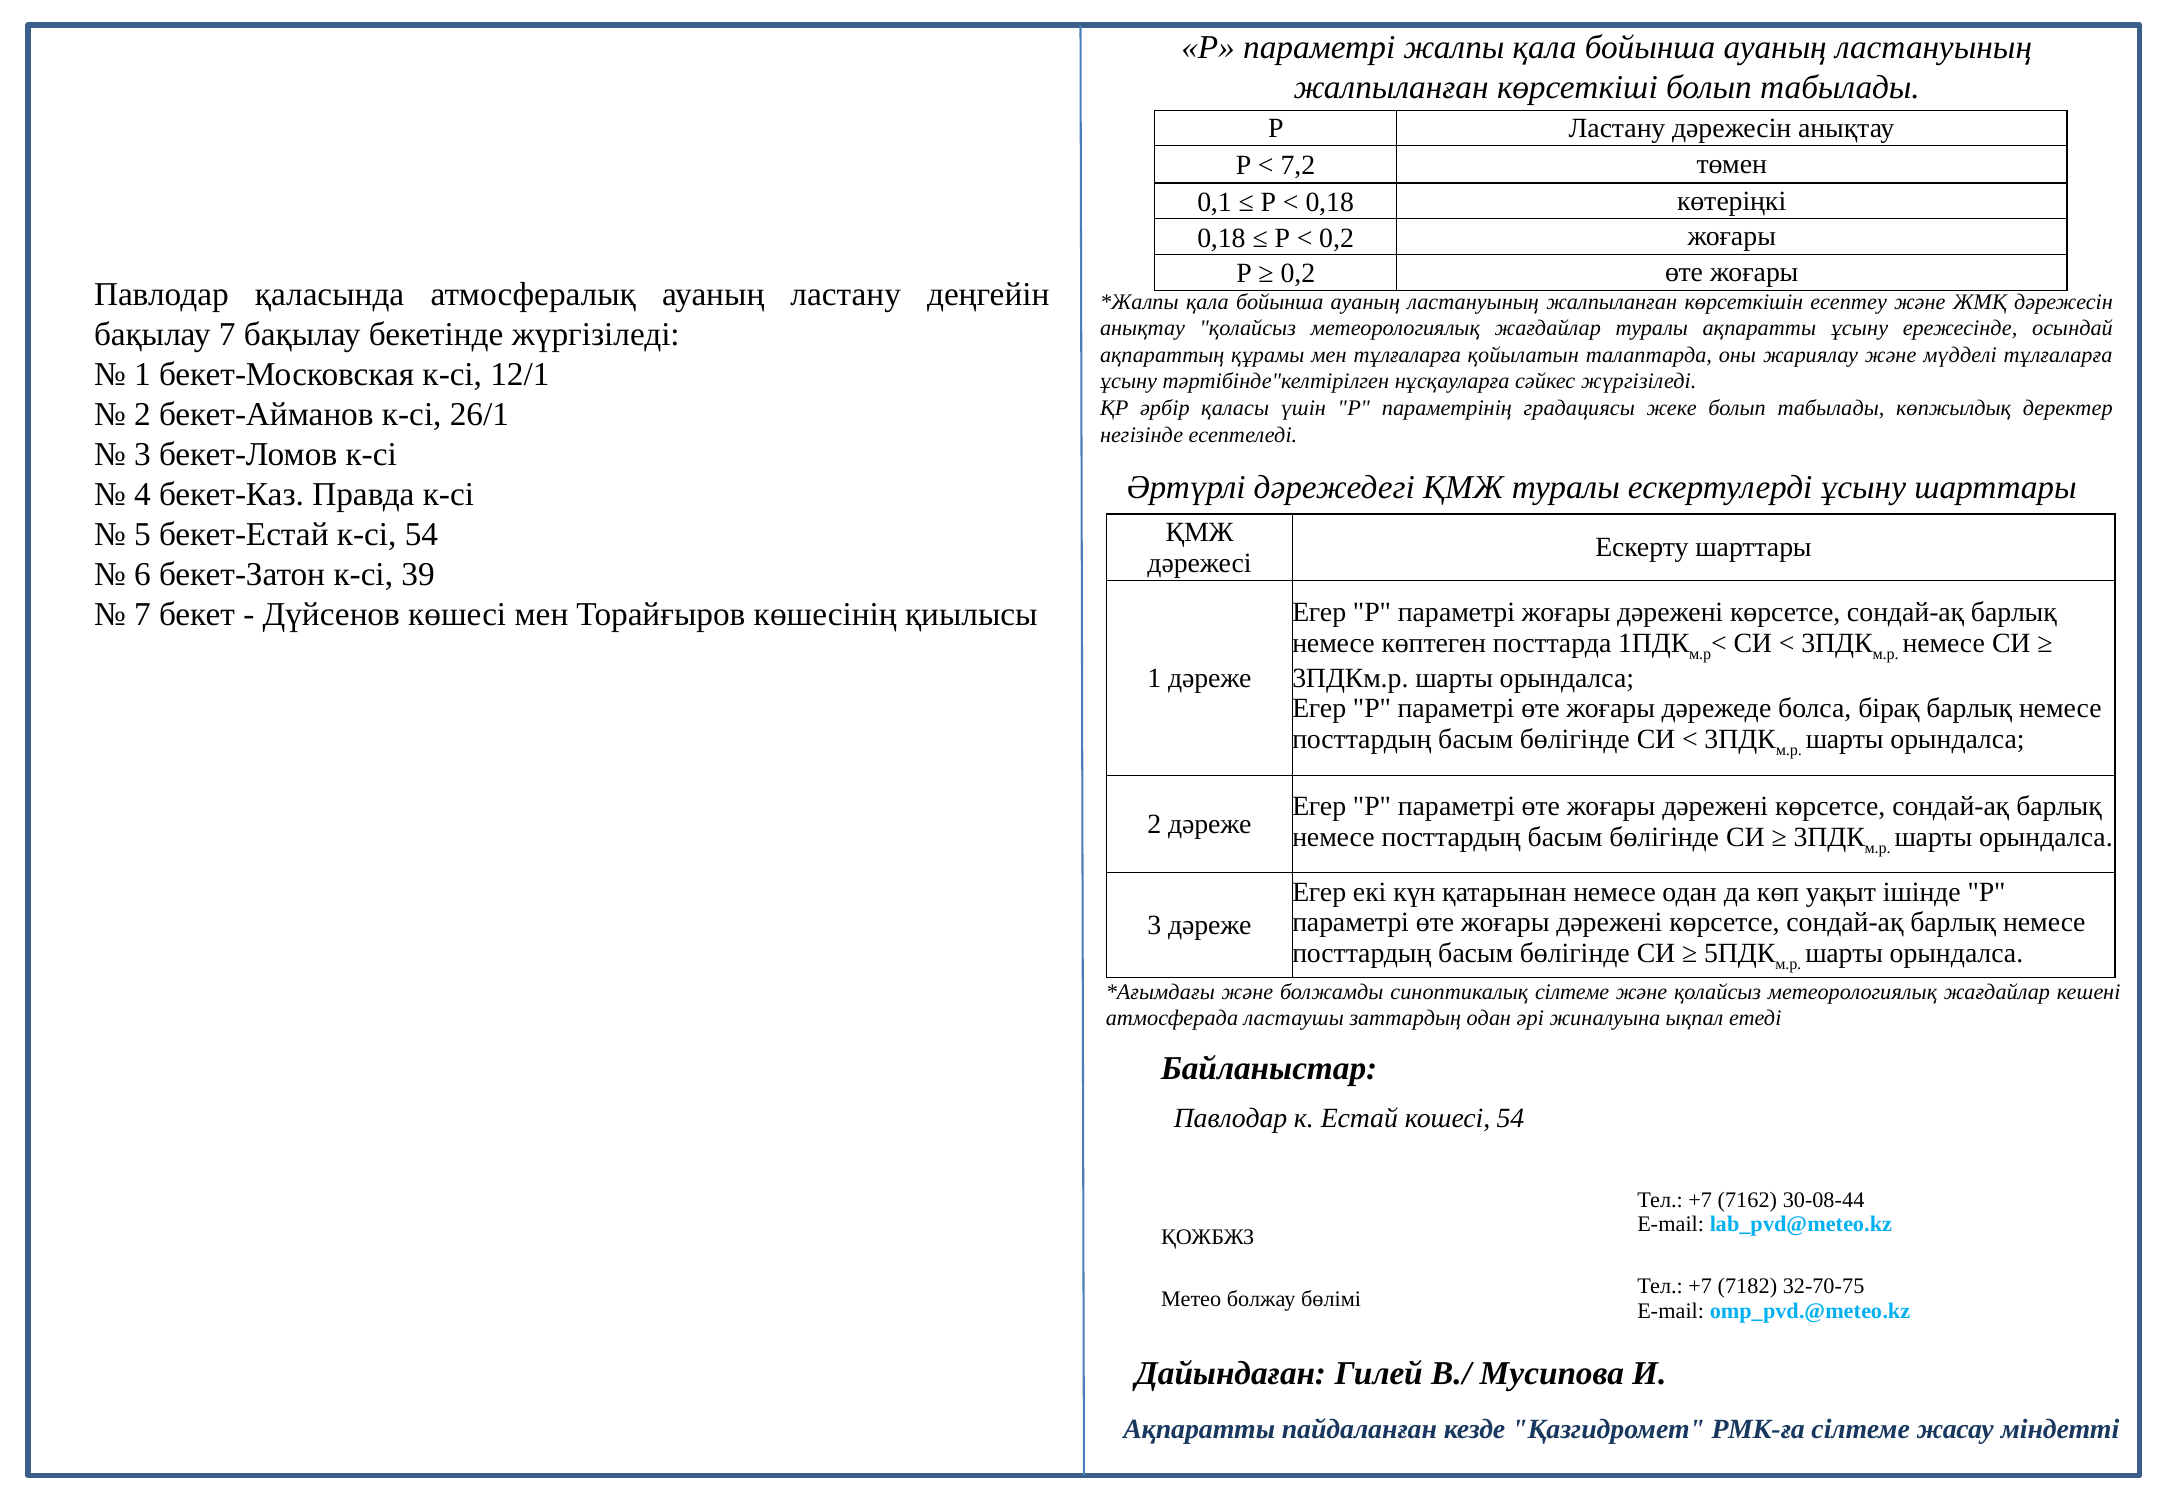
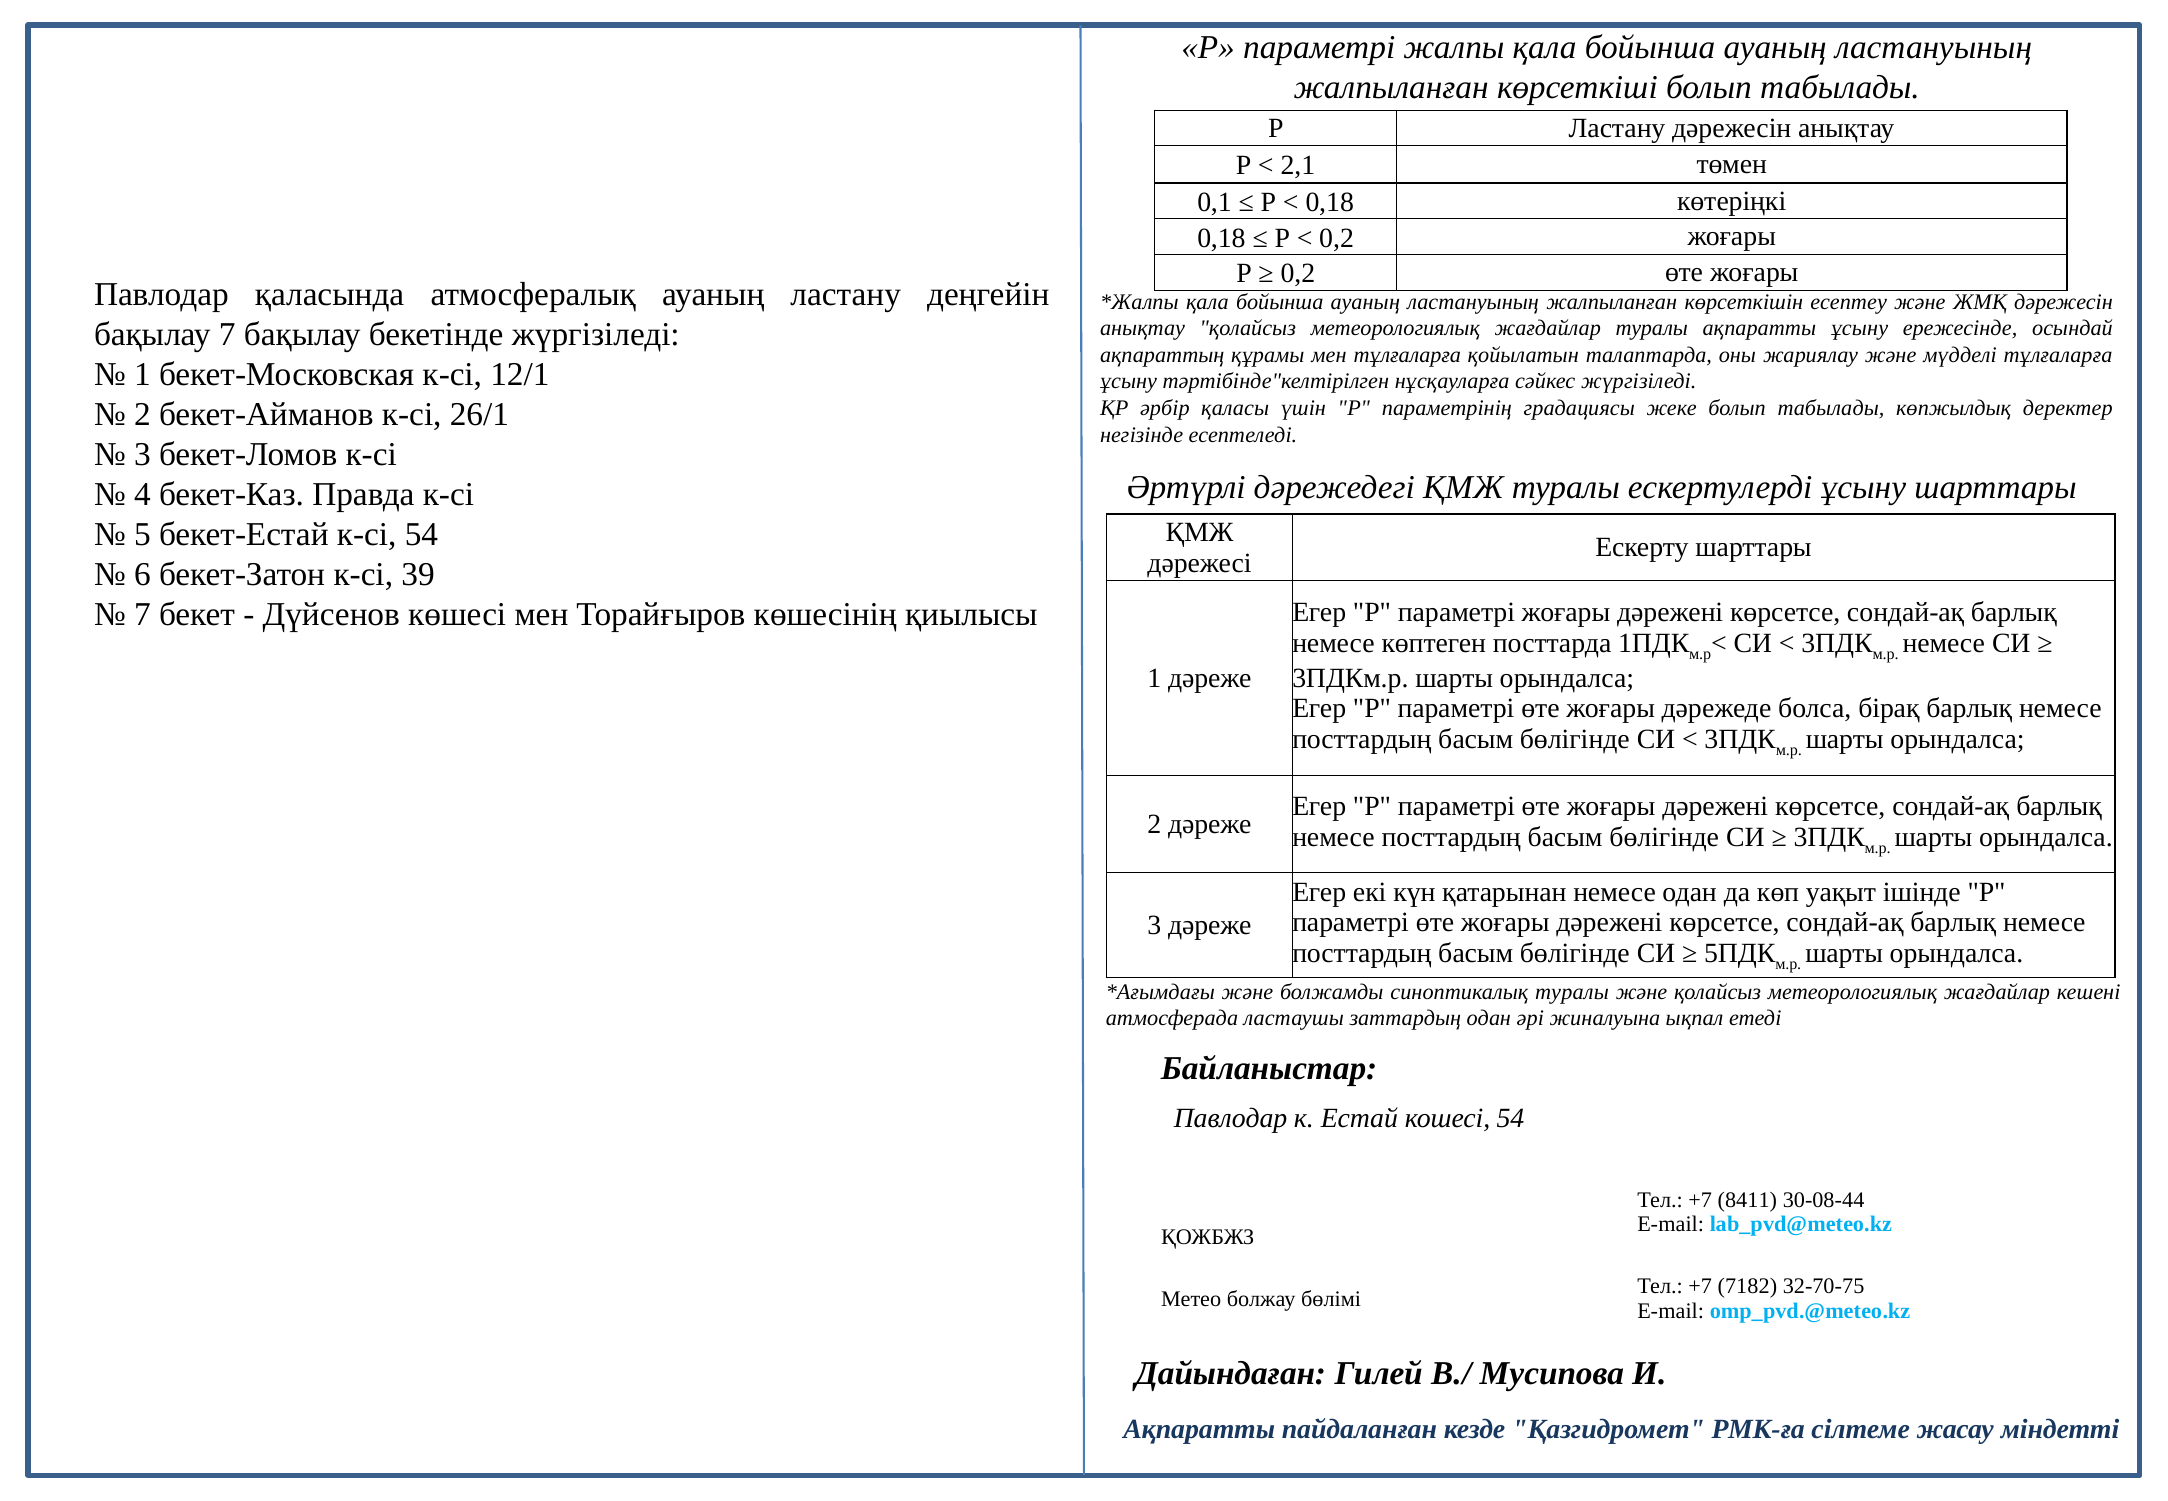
7,2: 7,2 -> 2,1
синоптикалық сілтеме: сілтеме -> туралы
7162: 7162 -> 8411
